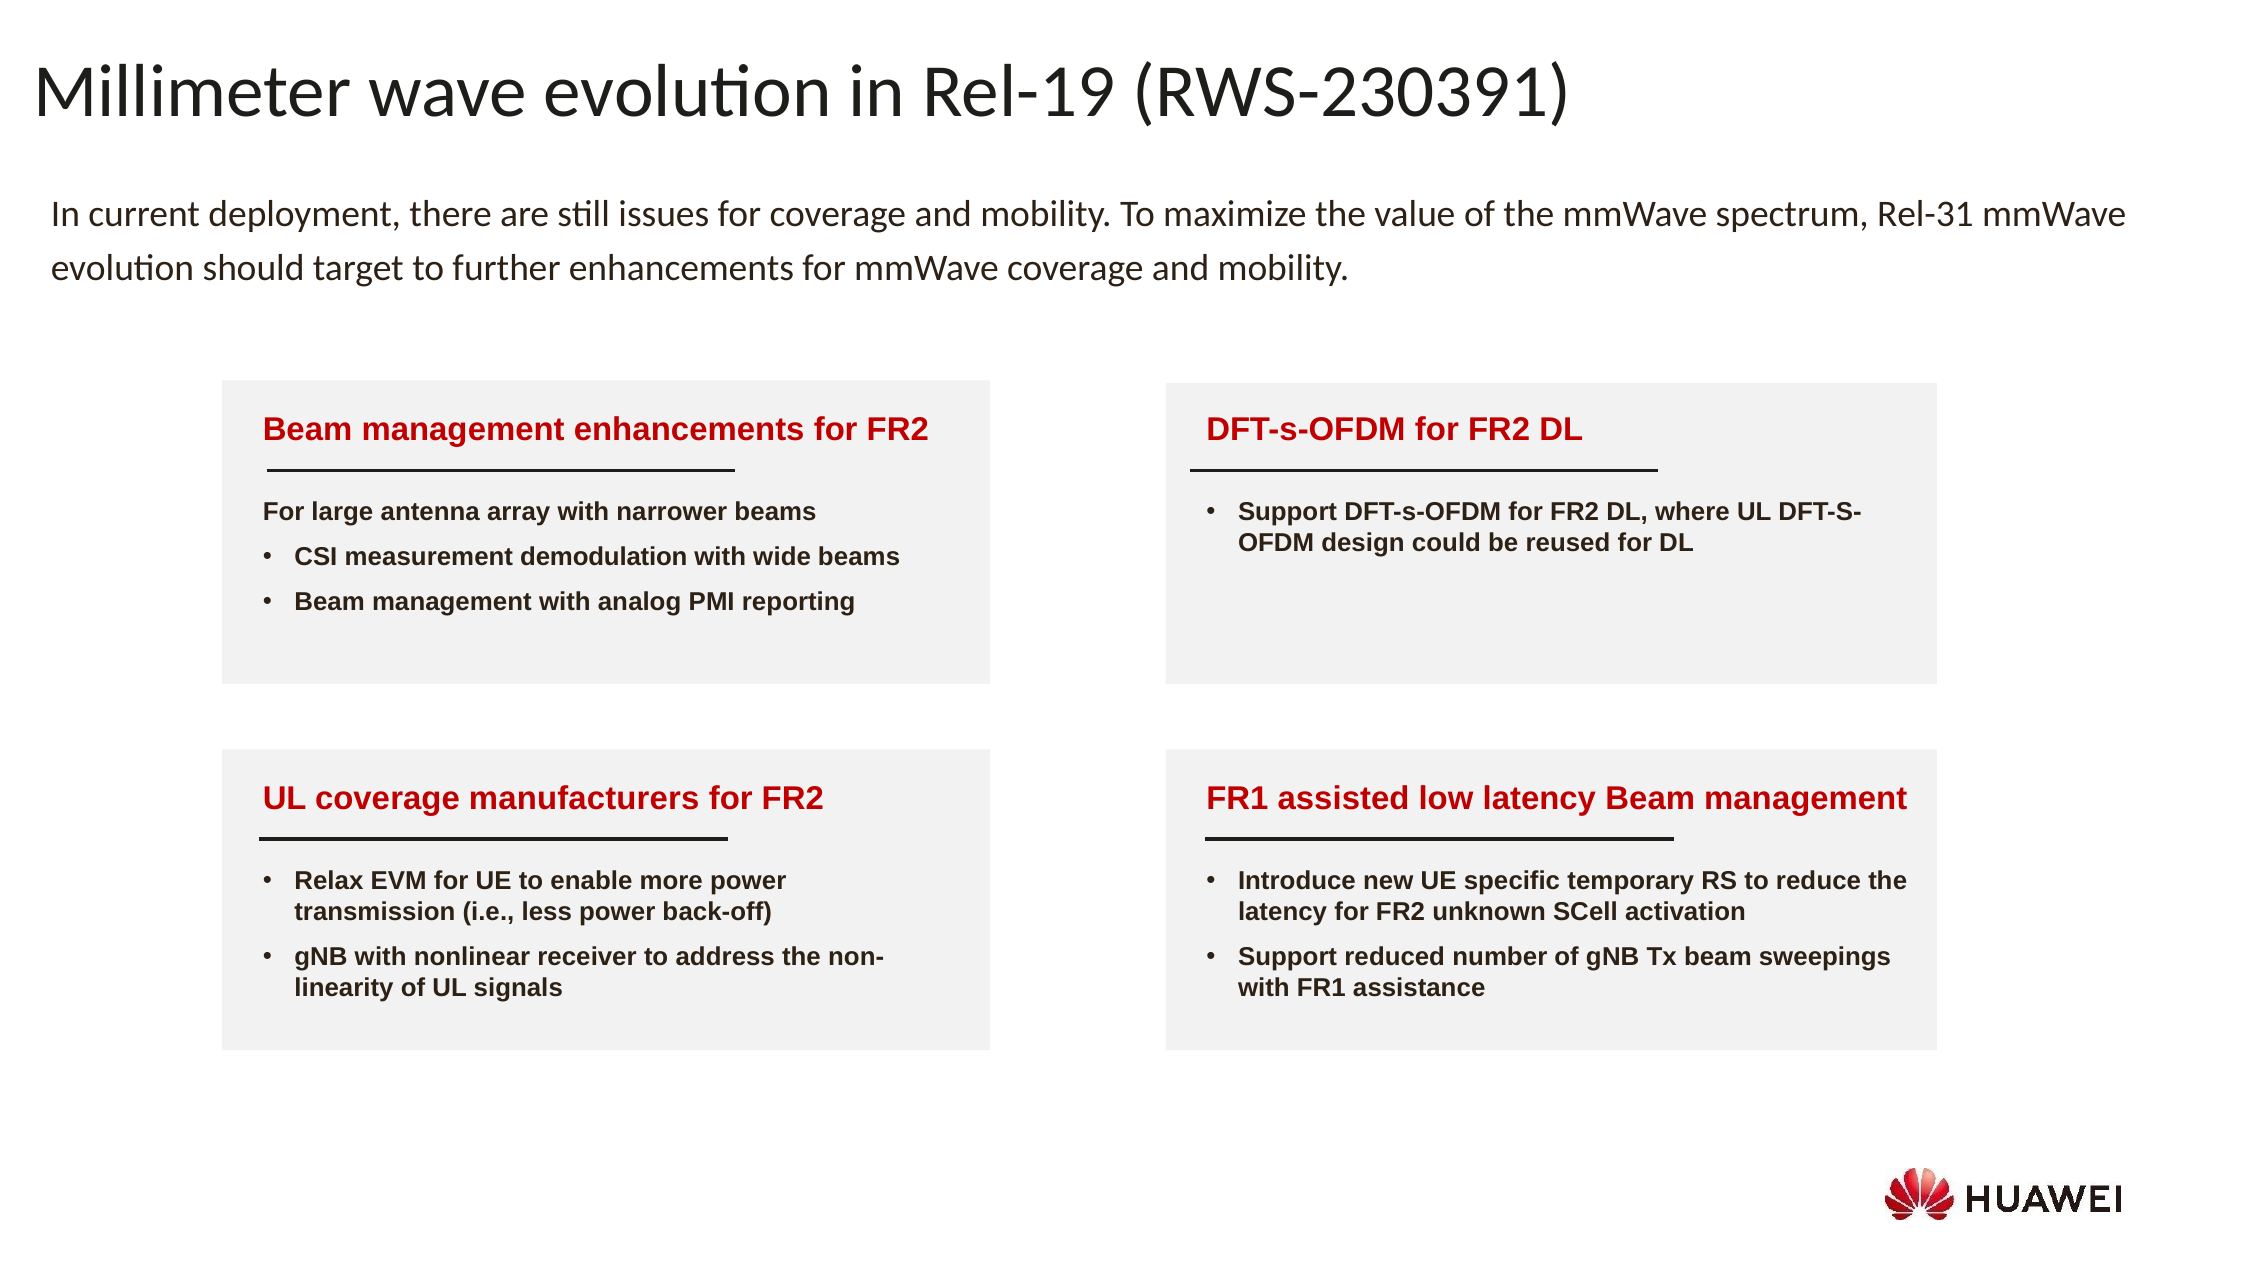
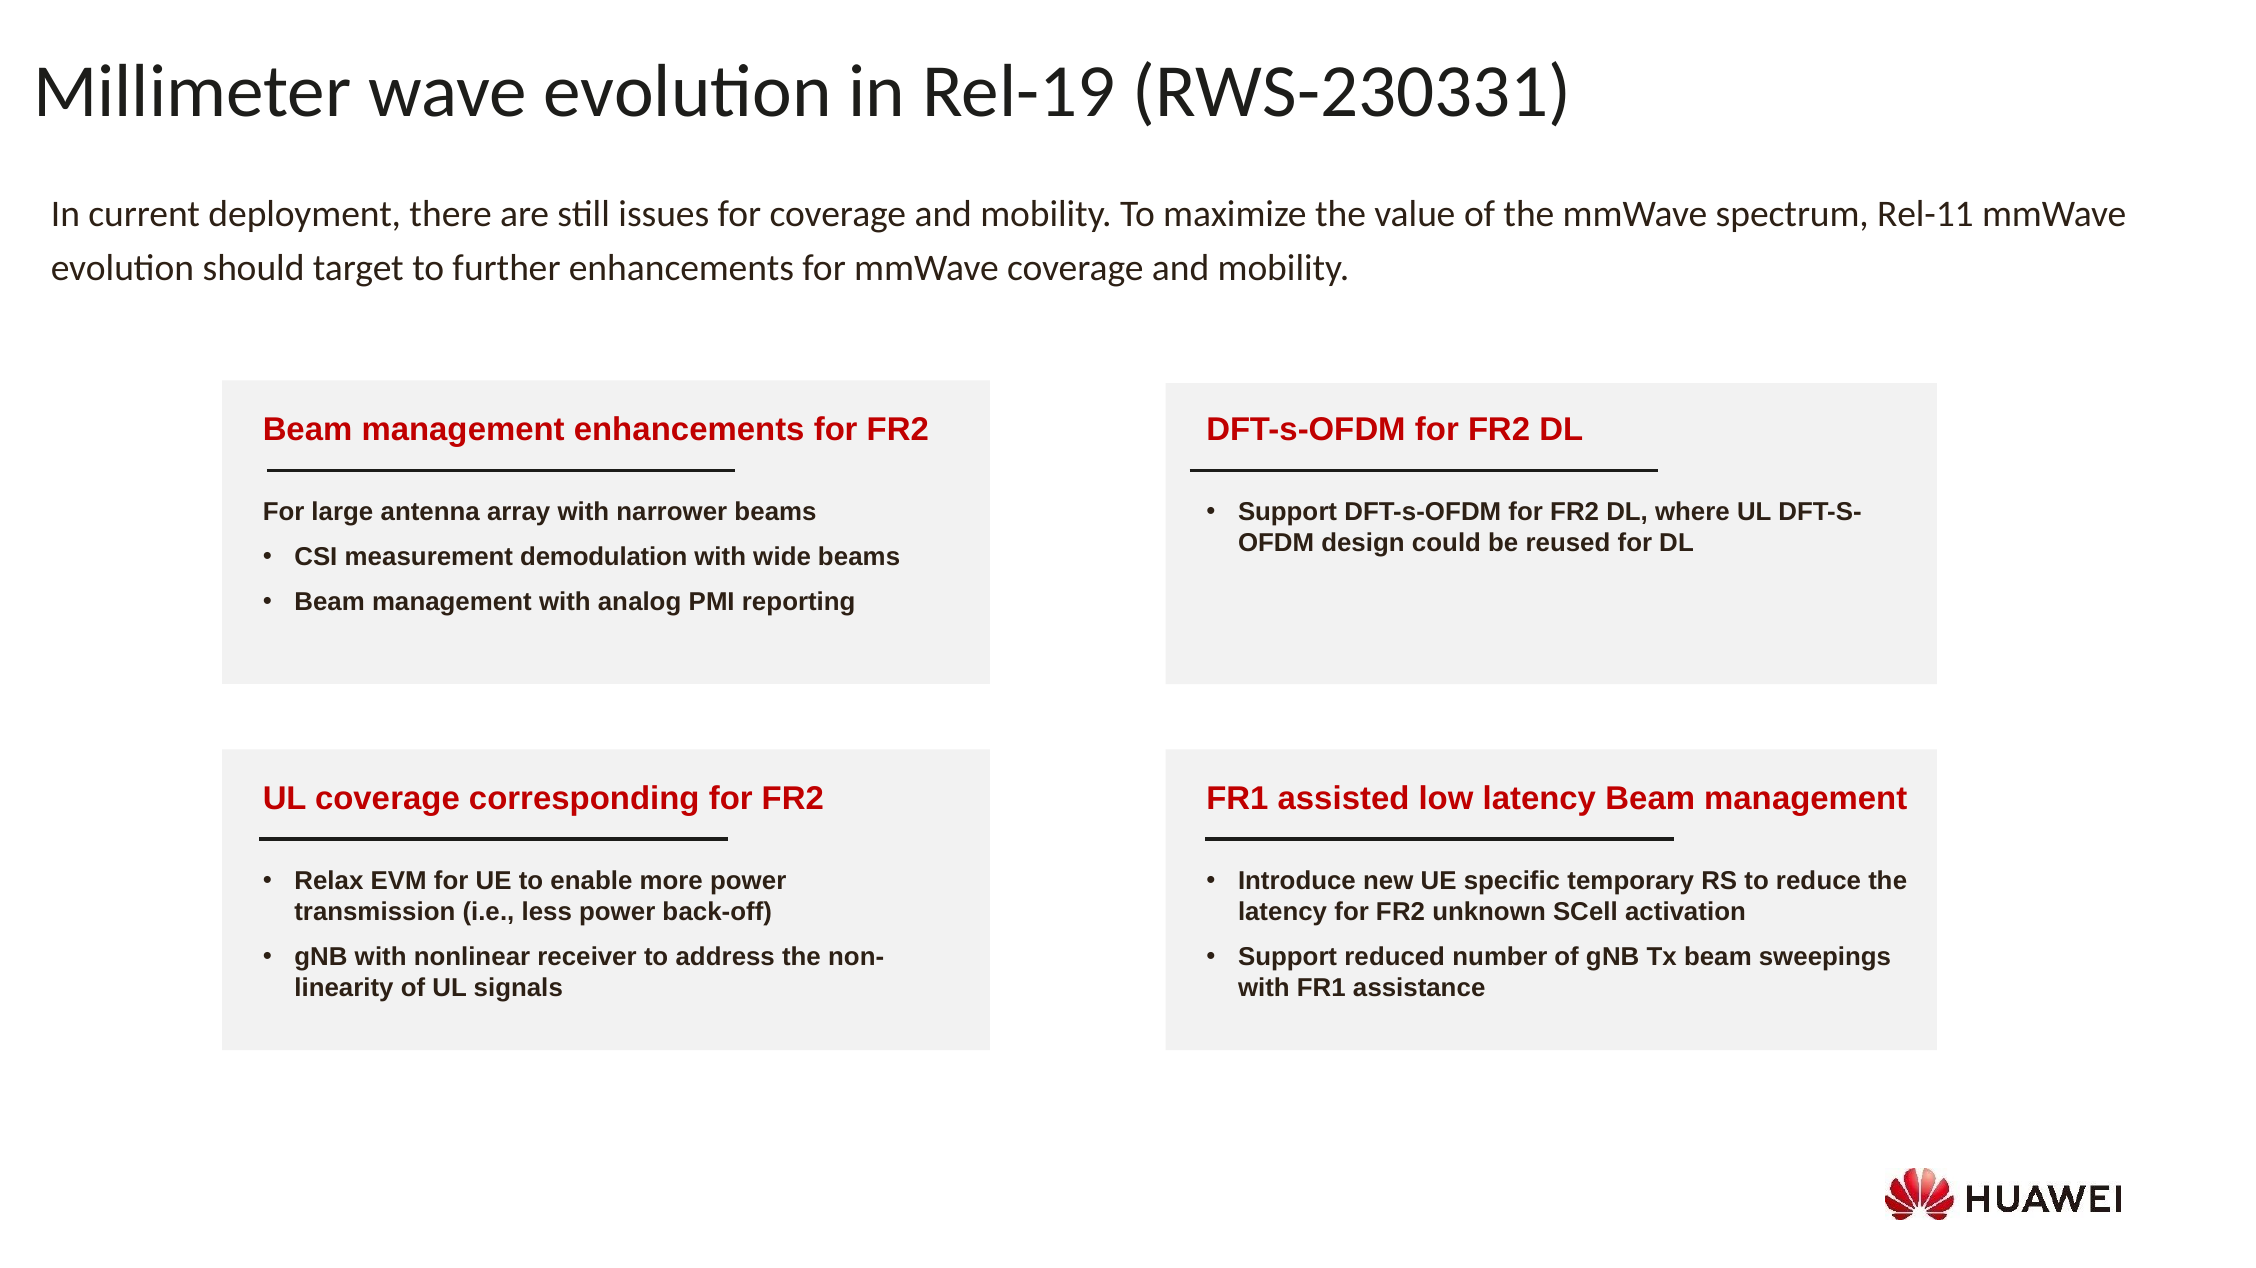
RWS-230391: RWS-230391 -> RWS-230331
Rel-31: Rel-31 -> Rel-11
manufacturers: manufacturers -> corresponding
